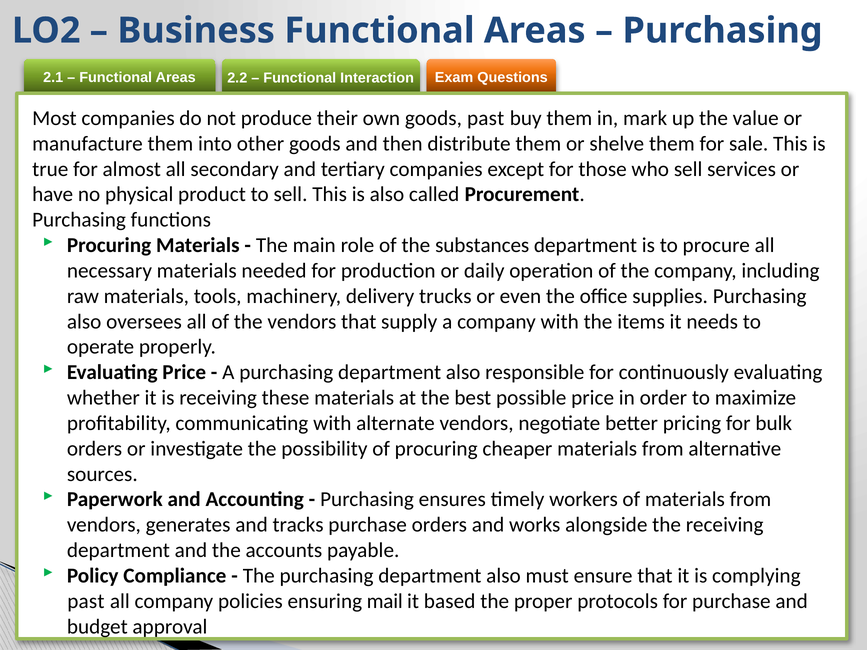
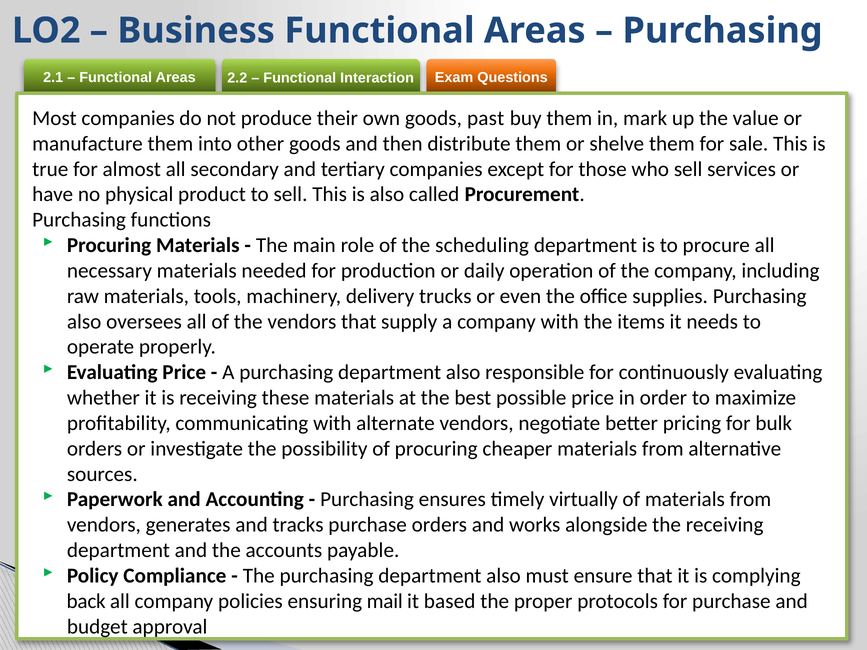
substances: substances -> scheduling
workers: workers -> virtually
past at (86, 601): past -> back
